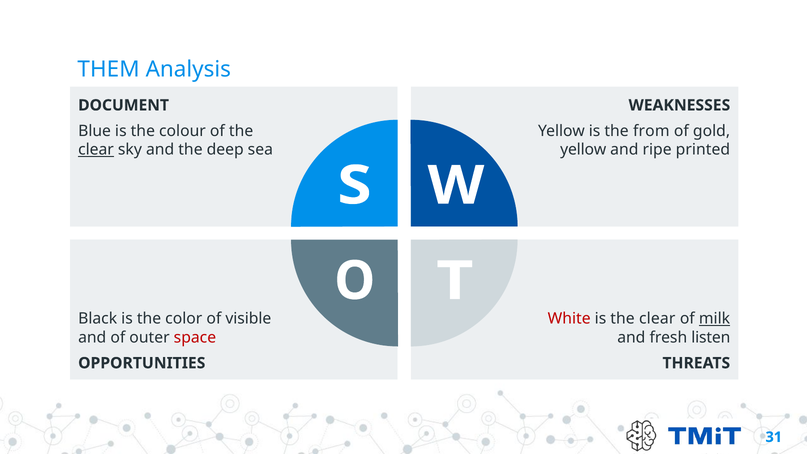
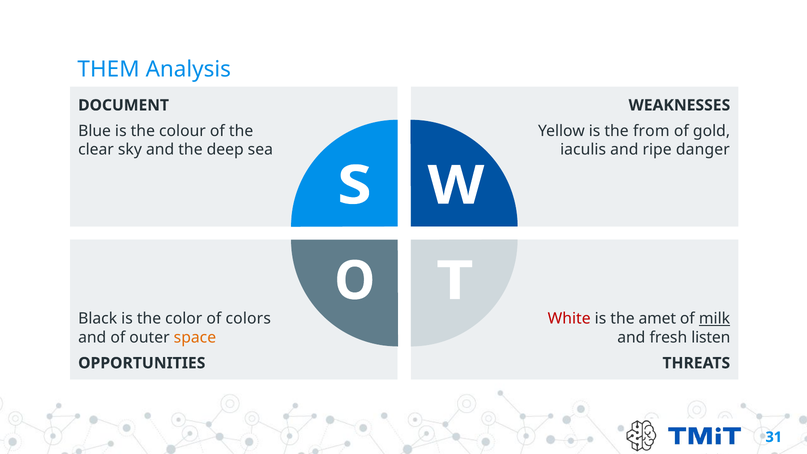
clear at (96, 150) underline: present -> none
yellow at (583, 150): yellow -> iaculis
printed: printed -> danger
visible: visible -> colors
is the clear: clear -> amet
space colour: red -> orange
